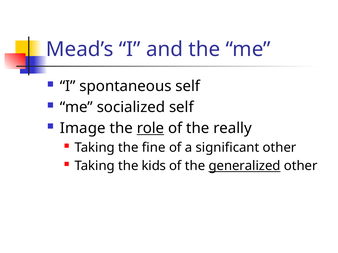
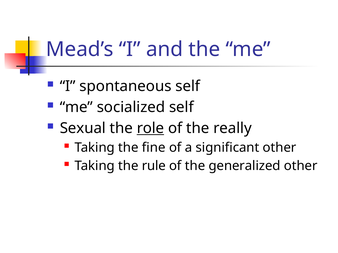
Image: Image -> Sexual
kids: kids -> rule
generalized underline: present -> none
